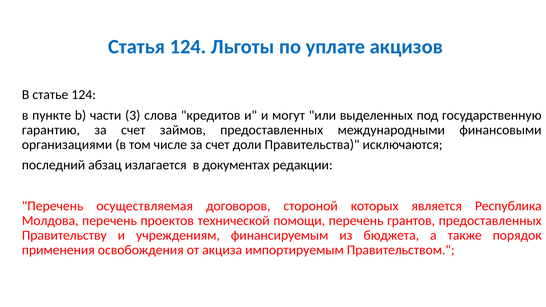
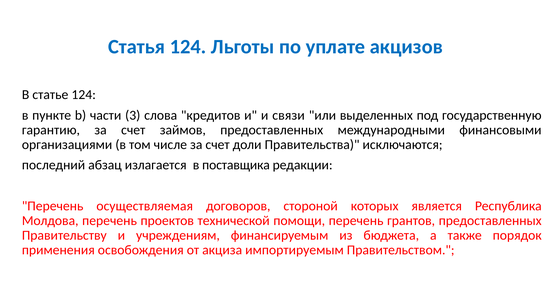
могут: могут -> связи
документах: документах -> поставщика
